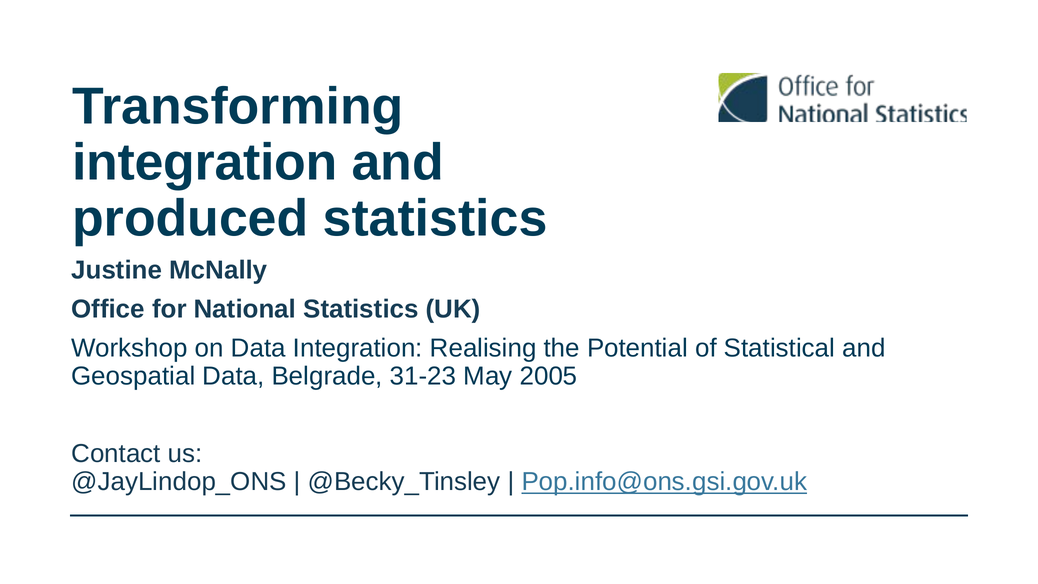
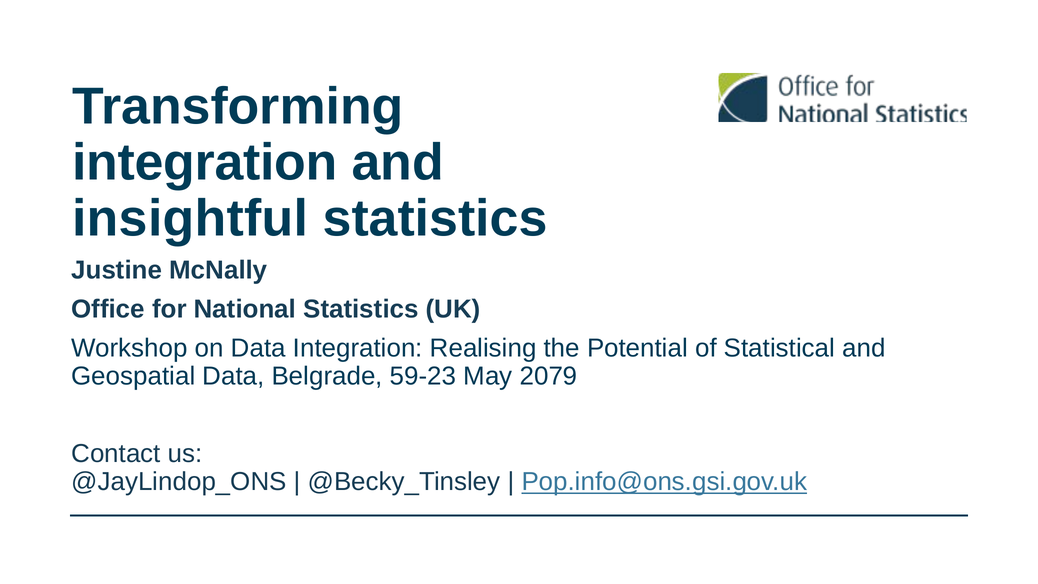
produced: produced -> insightful
31-23: 31-23 -> 59-23
2005: 2005 -> 2079
